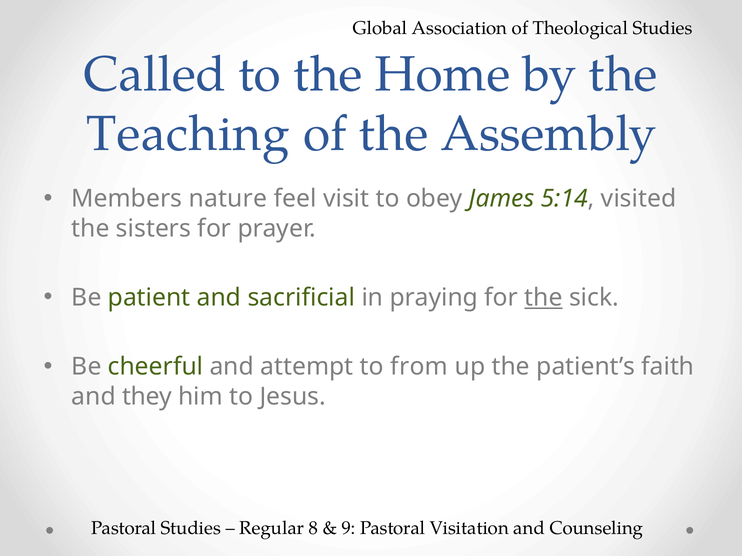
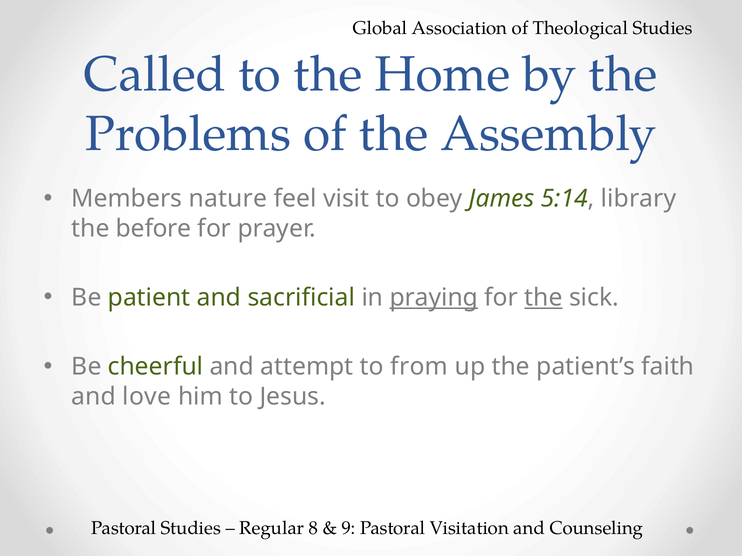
Teaching: Teaching -> Problems
visited: visited -> library
sisters: sisters -> before
praying underline: none -> present
they: they -> love
